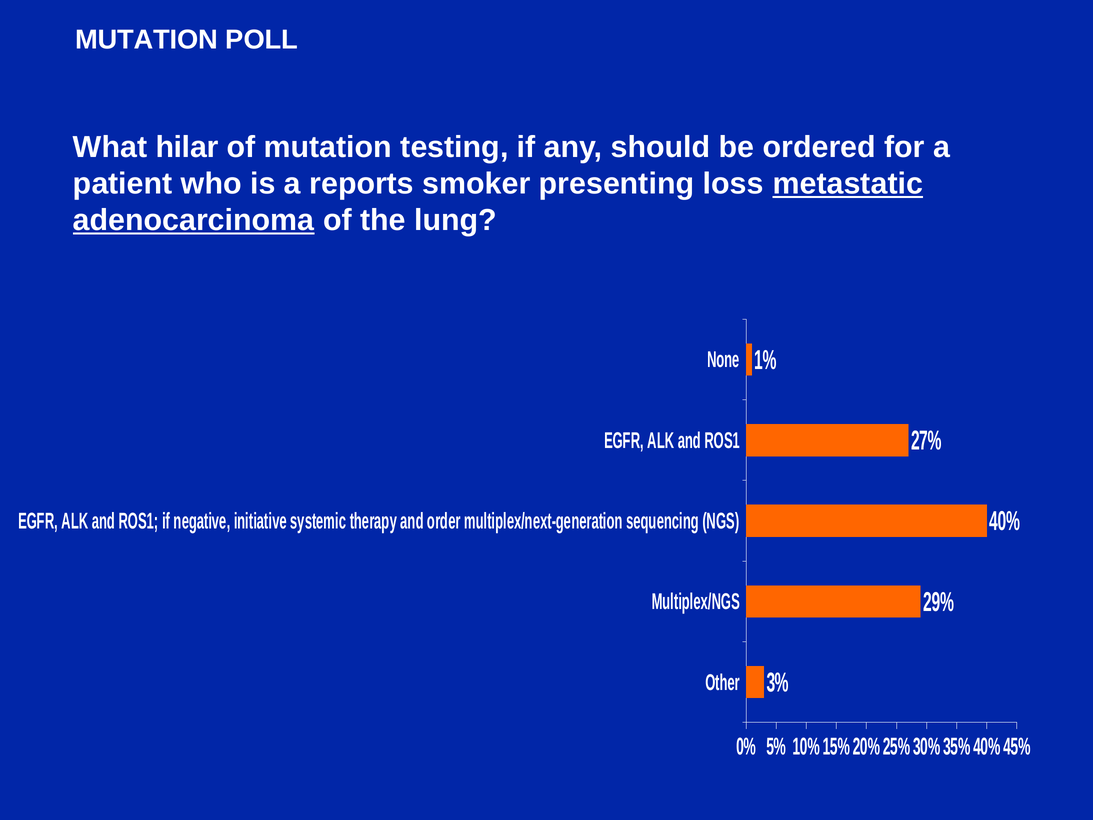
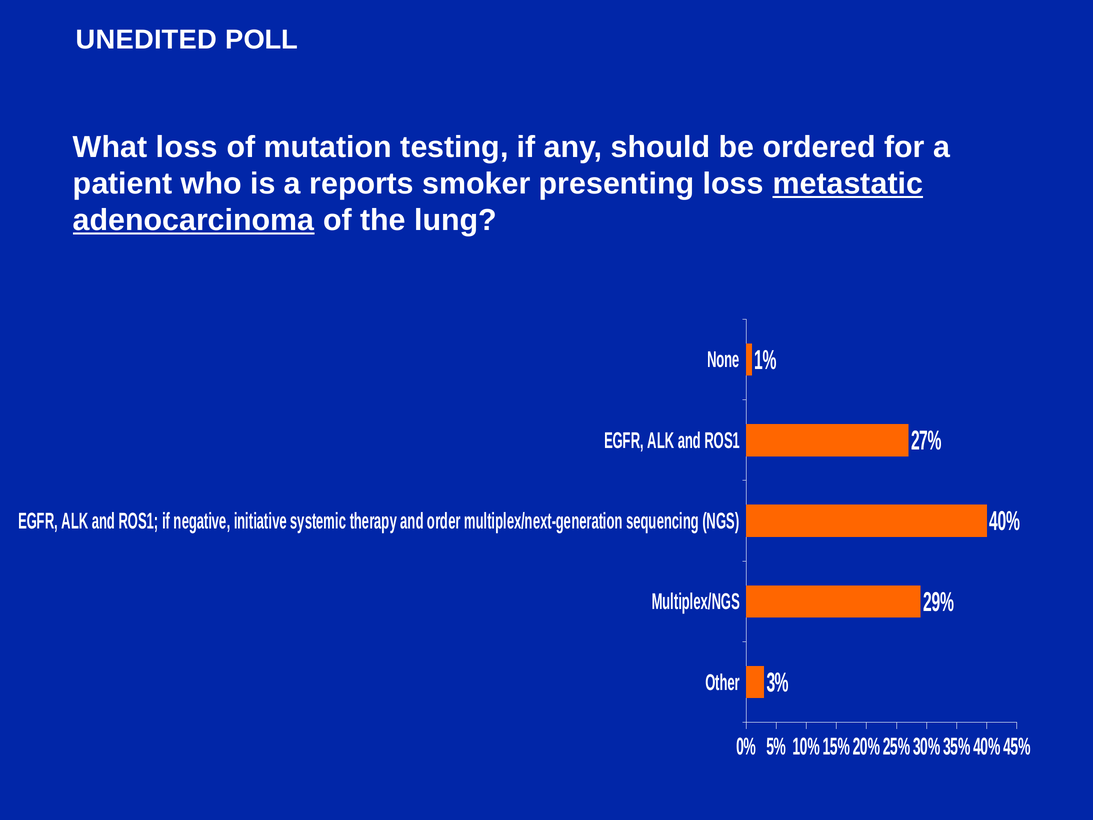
MUTATION at (147, 40): MUTATION -> UNEDITED
What hilar: hilar -> loss
